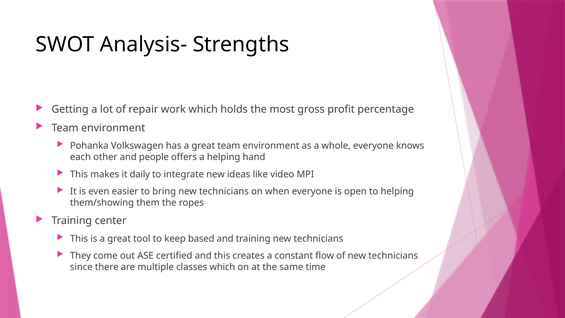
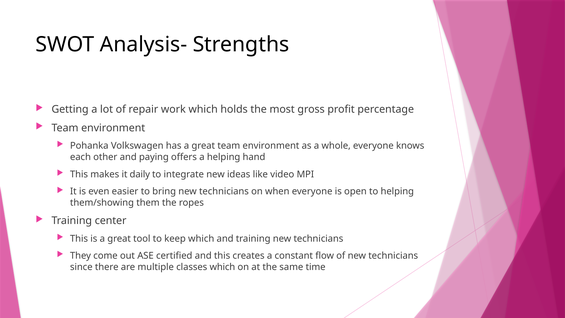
people: people -> paying
keep based: based -> which
